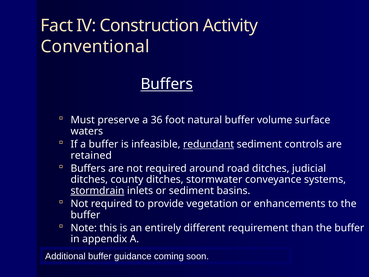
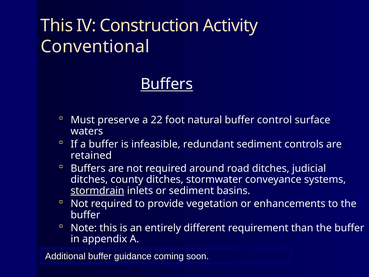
Fact at (57, 26): Fact -> This
36: 36 -> 22
volume: volume -> control
redundant underline: present -> none
